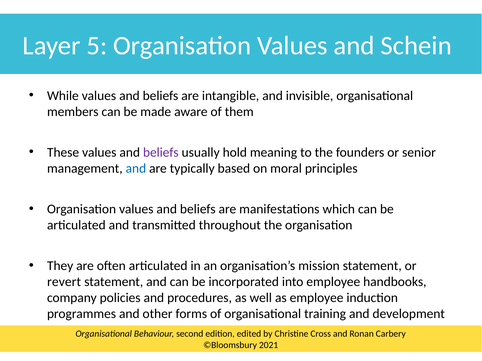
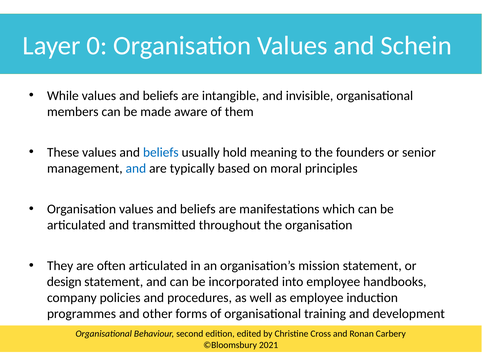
5: 5 -> 0
beliefs at (161, 153) colour: purple -> blue
revert: revert -> design
